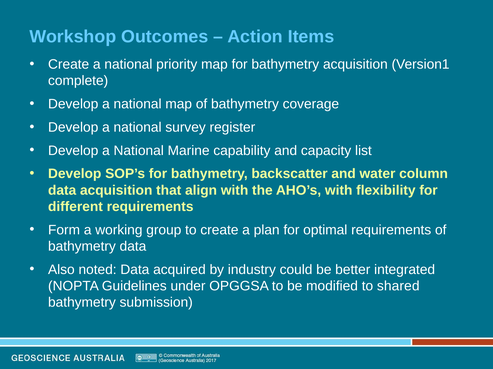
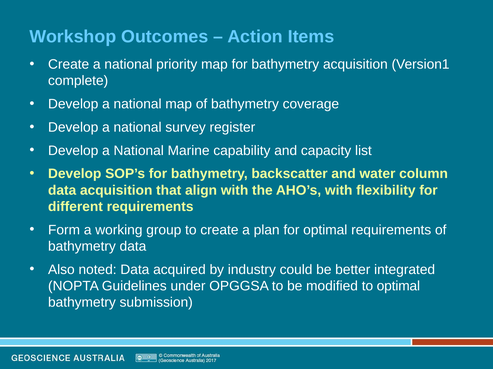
to shared: shared -> optimal
